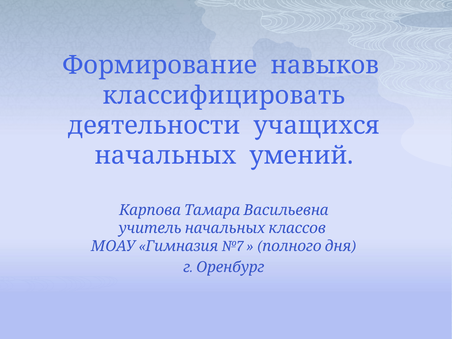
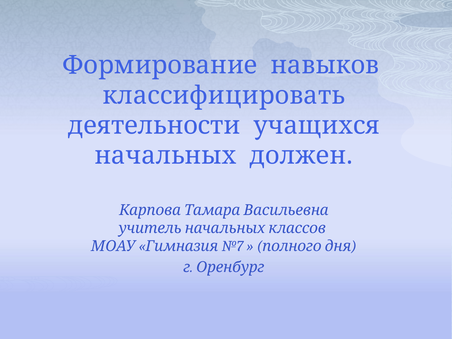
умений: умений -> должен
